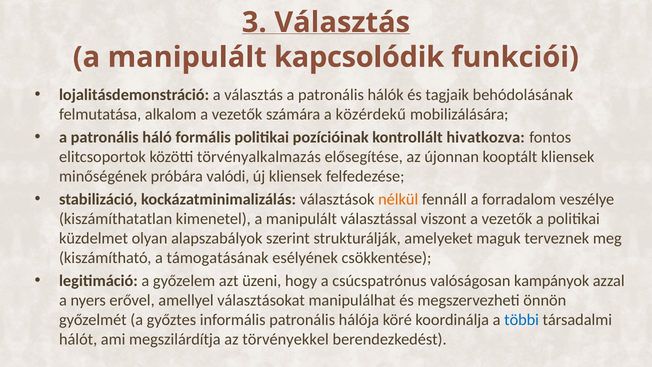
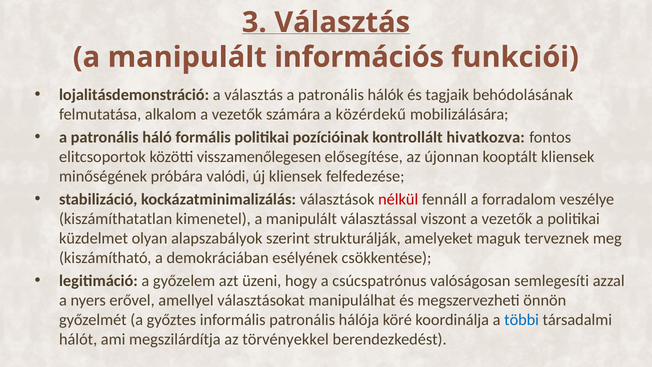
kapcsolódik: kapcsolódik -> információs
törvényalkalmazás: törvényalkalmazás -> visszamenőlegesen
nélkül colour: orange -> red
támogatásának: támogatásának -> demokráciában
kampányok: kampányok -> semlegesíti
